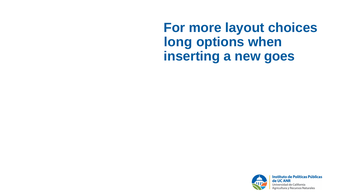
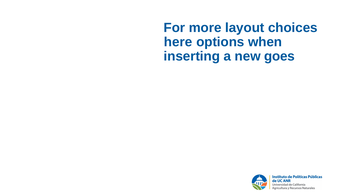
long: long -> here
